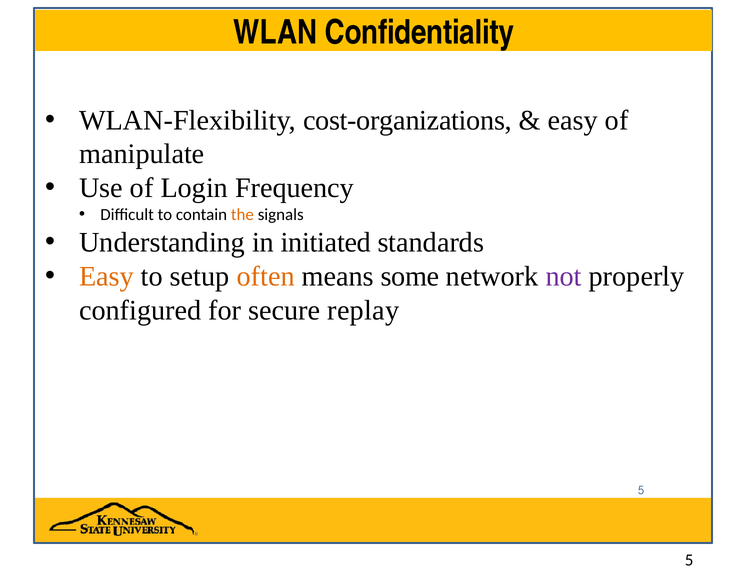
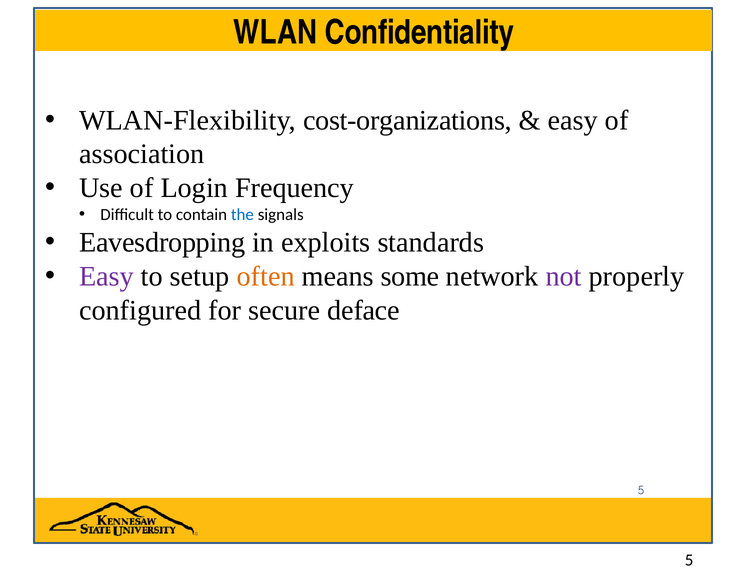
manipulate: manipulate -> association
the colour: orange -> blue
Understanding: Understanding -> Eavesdropping
initiated: initiated -> exploits
Easy at (107, 276) colour: orange -> purple
replay: replay -> deface
